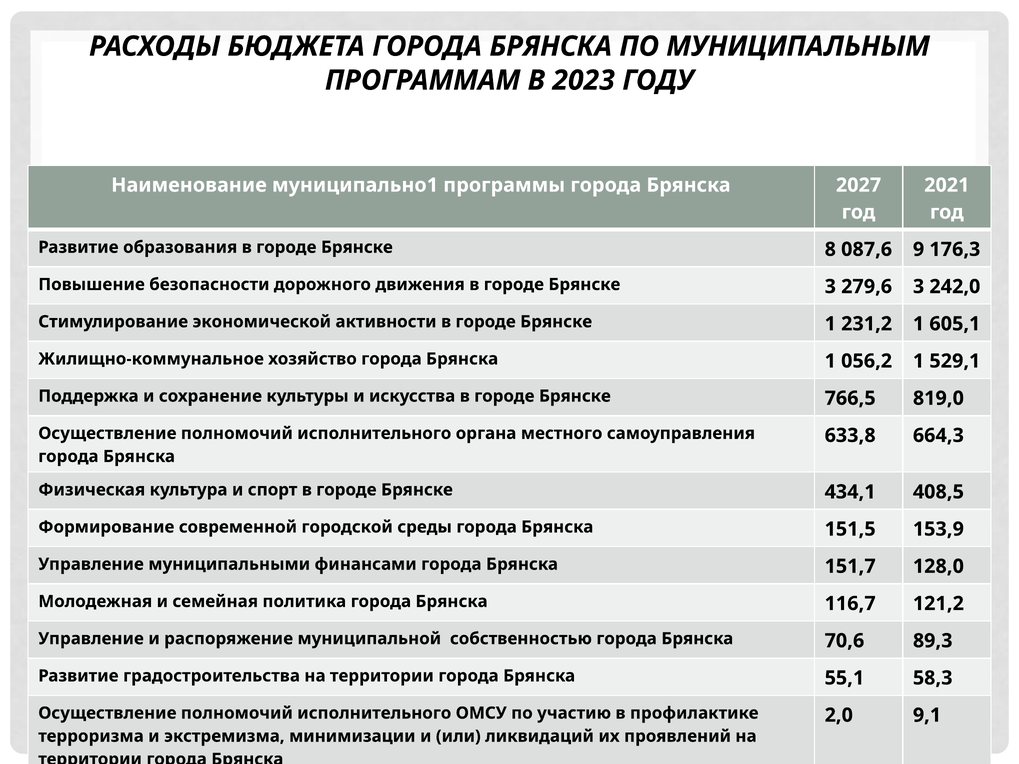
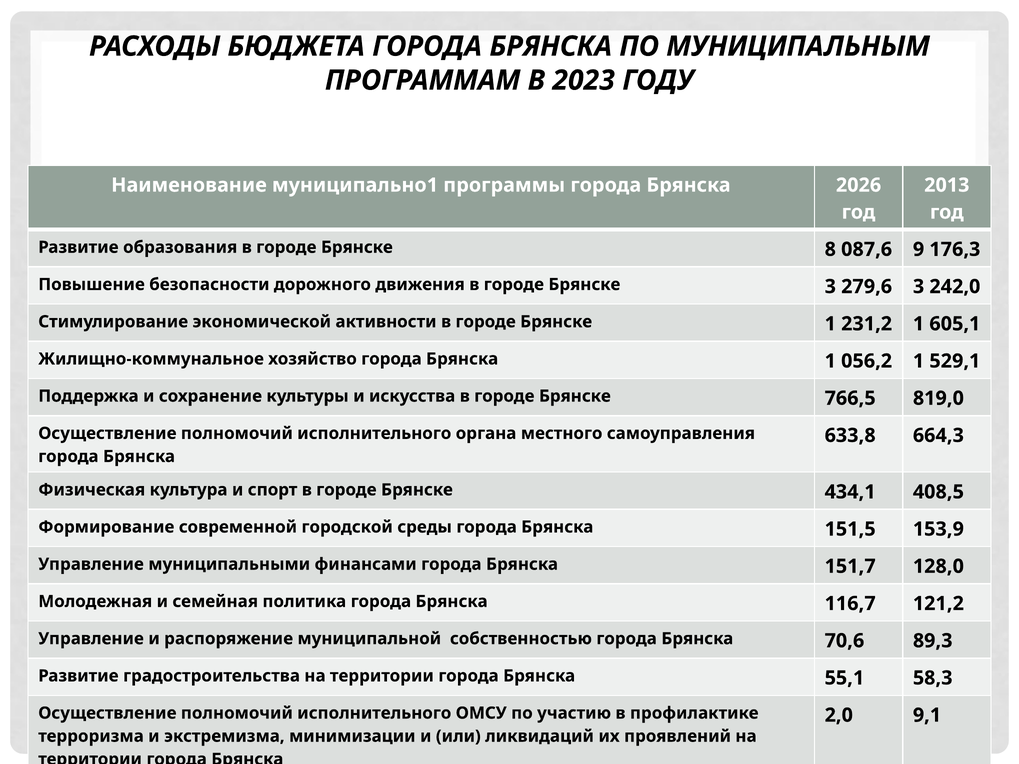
2027: 2027 -> 2026
2021: 2021 -> 2013
